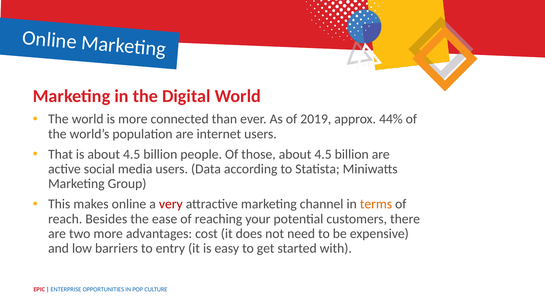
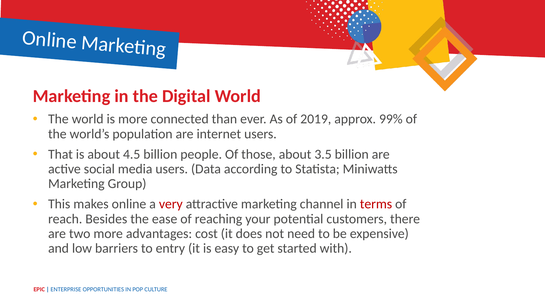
44%: 44% -> 99%
those about 4.5: 4.5 -> 3.5
terms colour: orange -> red
